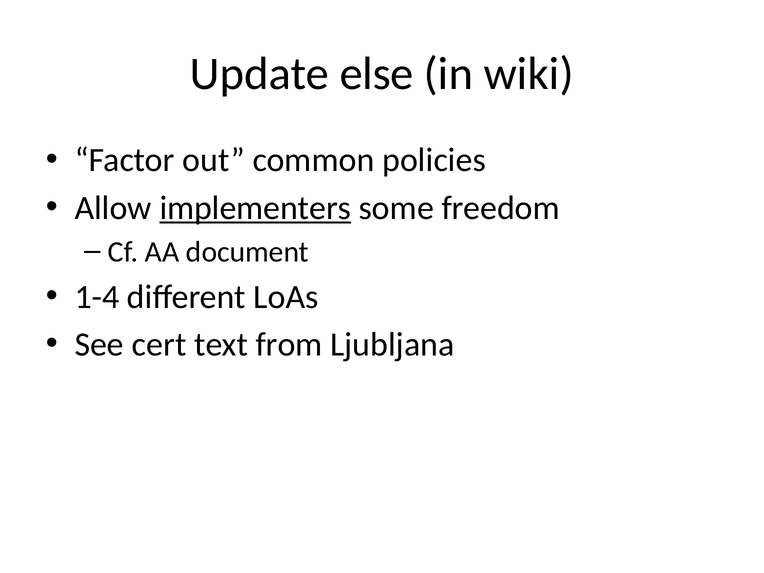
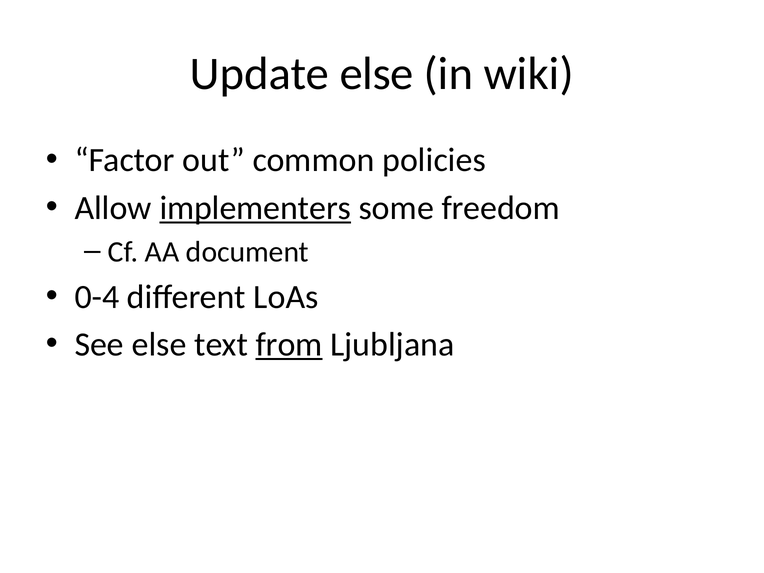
1-4: 1-4 -> 0-4
See cert: cert -> else
from underline: none -> present
